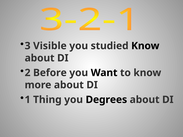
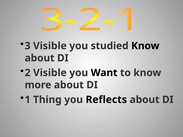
2 Before: Before -> Visible
Degrees: Degrees -> Reflects
